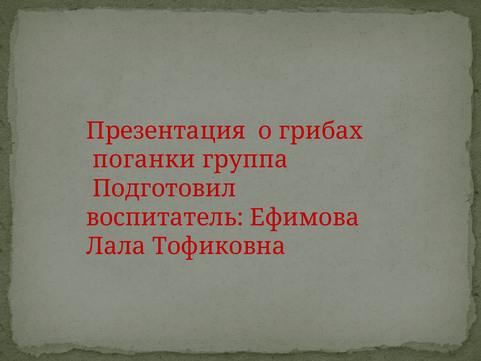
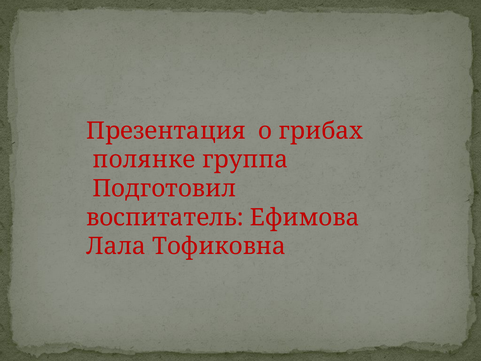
поганки: поганки -> полянке
